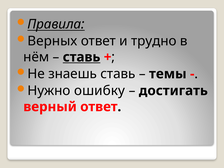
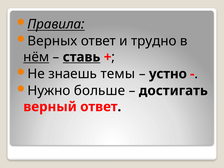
нём underline: none -> present
знаешь ставь: ставь -> темы
темы: темы -> устно
ошибку: ошибку -> больше
